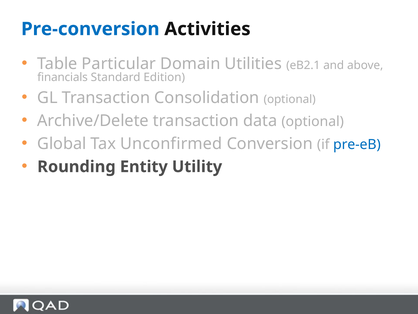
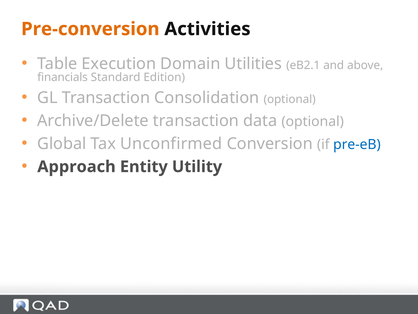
Pre-conversion colour: blue -> orange
Particular: Particular -> Execution
Rounding: Rounding -> Approach
